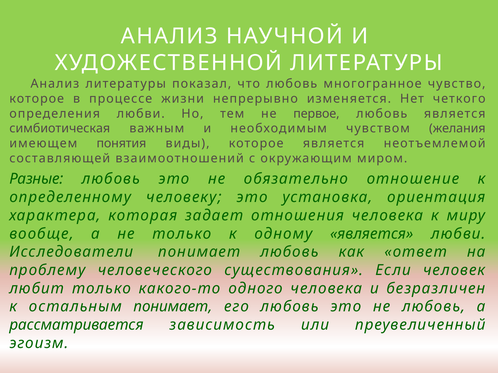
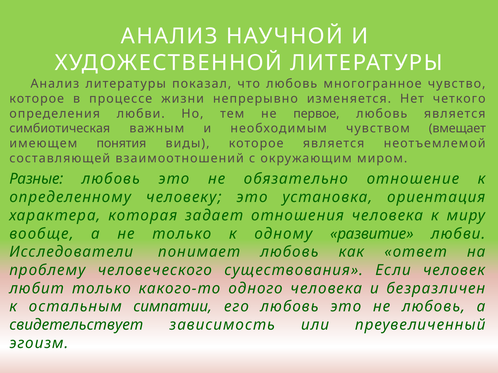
желания: желания -> вмещает
одному является: является -> развитие
остальным понимает: понимает -> симпатии
рассматривается: рассматривается -> свидетельствует
